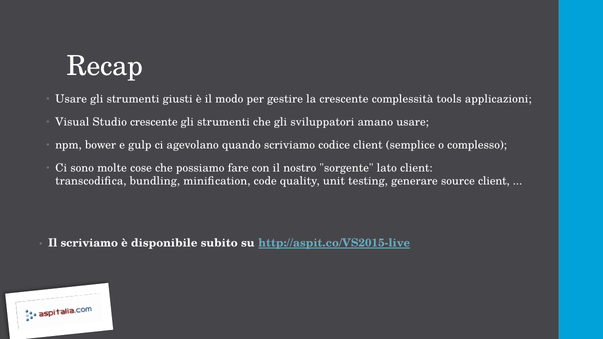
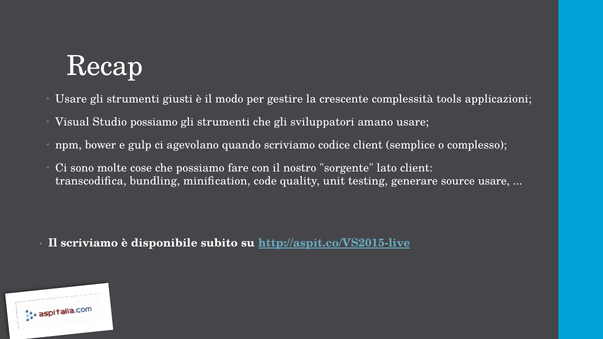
Studio crescente: crescente -> possiamo
source client: client -> usare
